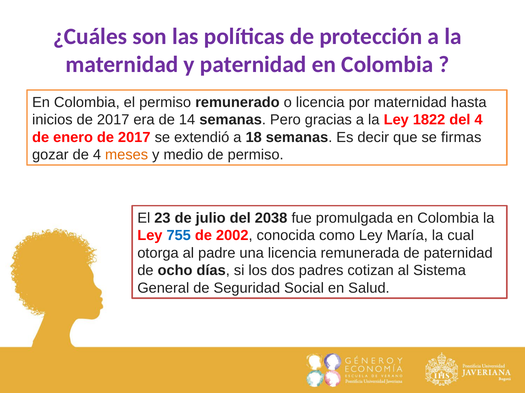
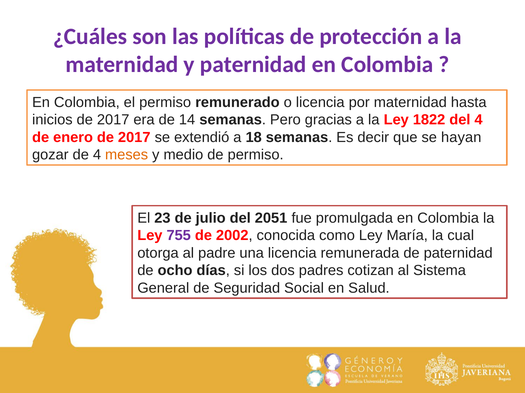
firmas: firmas -> hayan
2038: 2038 -> 2051
755 colour: blue -> purple
